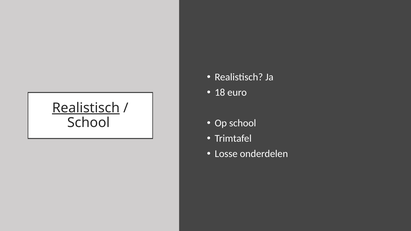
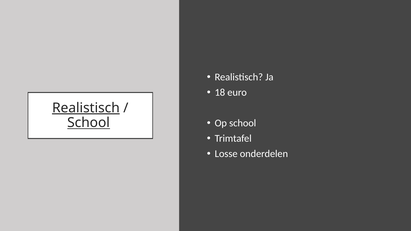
School at (89, 123) underline: none -> present
